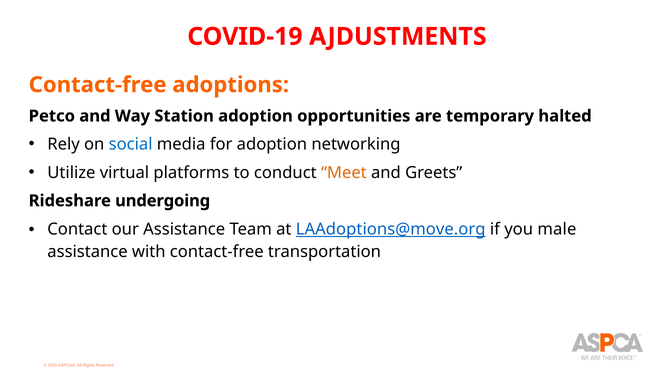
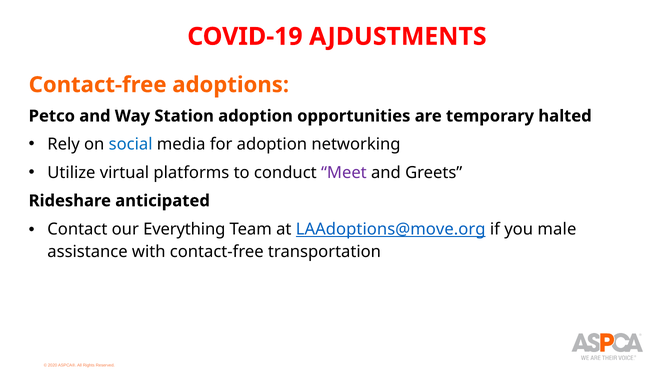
Meet colour: orange -> purple
undergoing: undergoing -> anticipated
our Assistance: Assistance -> Everything
